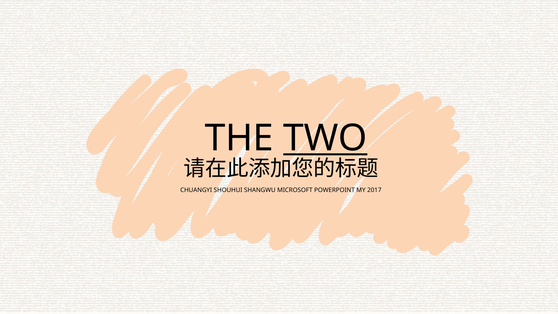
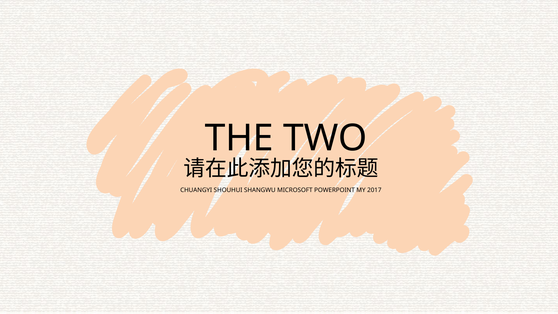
TWO underline: present -> none
